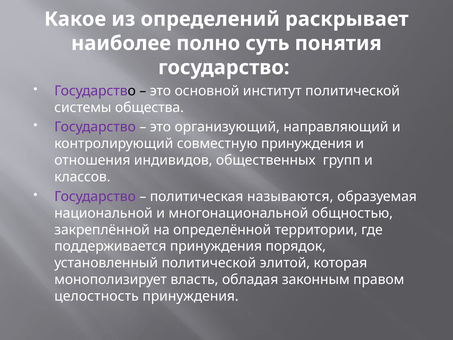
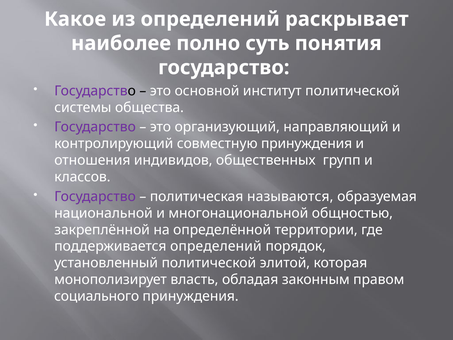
поддерживается принуждения: принуждения -> определений
целостность: целостность -> социального
